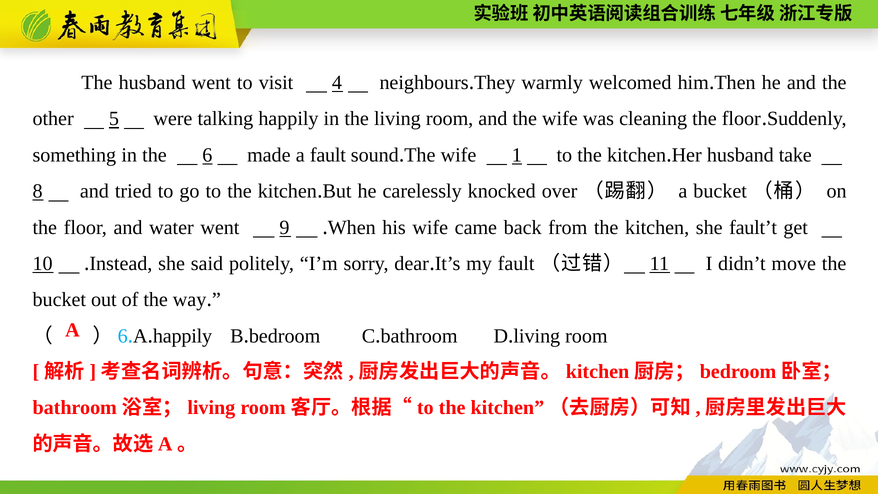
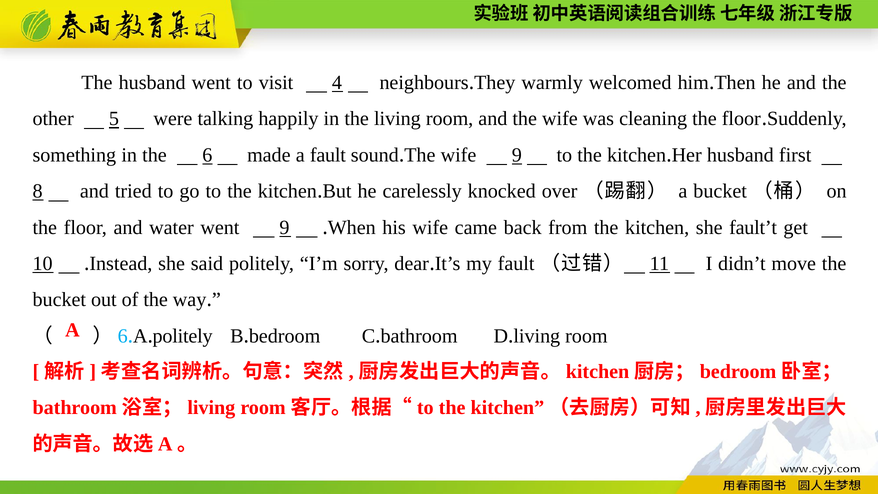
wife 1: 1 -> 9
take: take -> first
happily at (183, 336): happily -> politely
